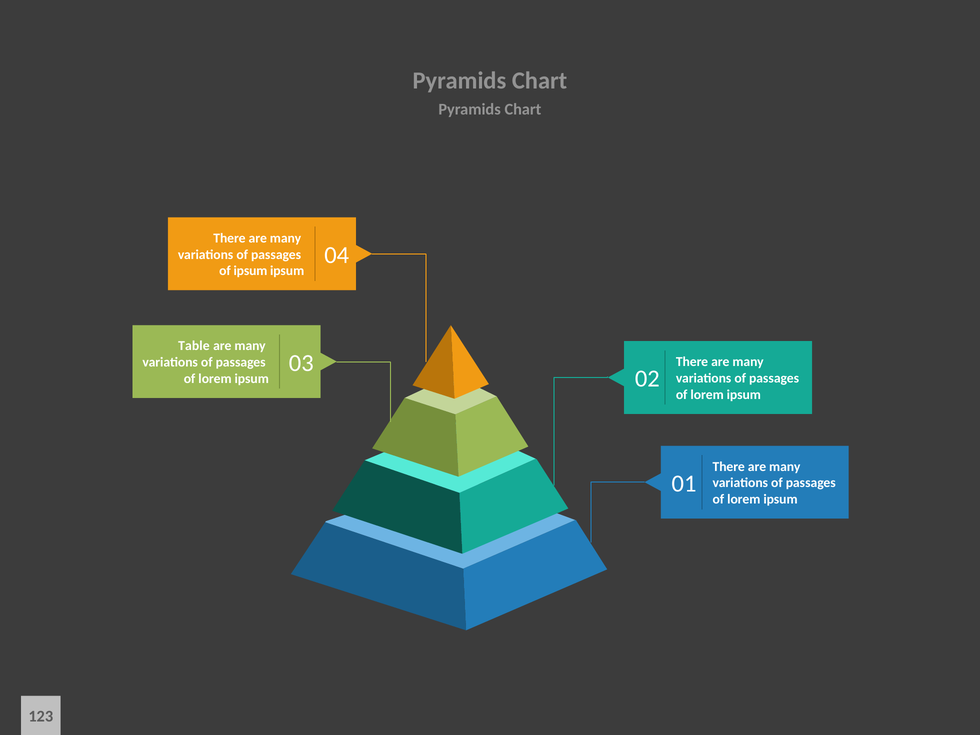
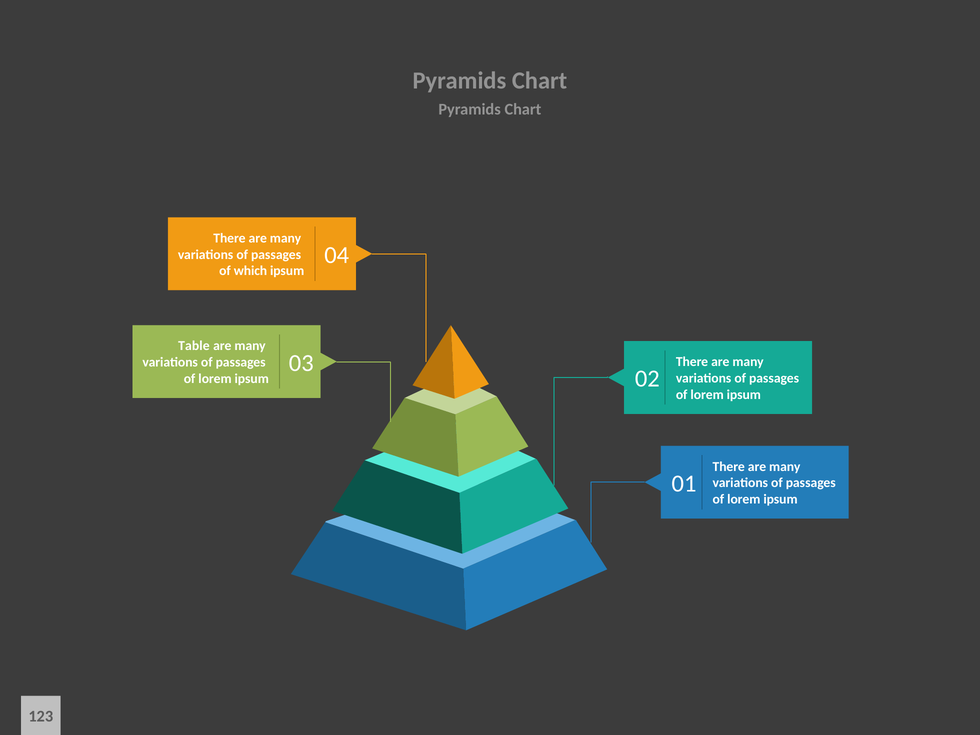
of ipsum: ipsum -> which
